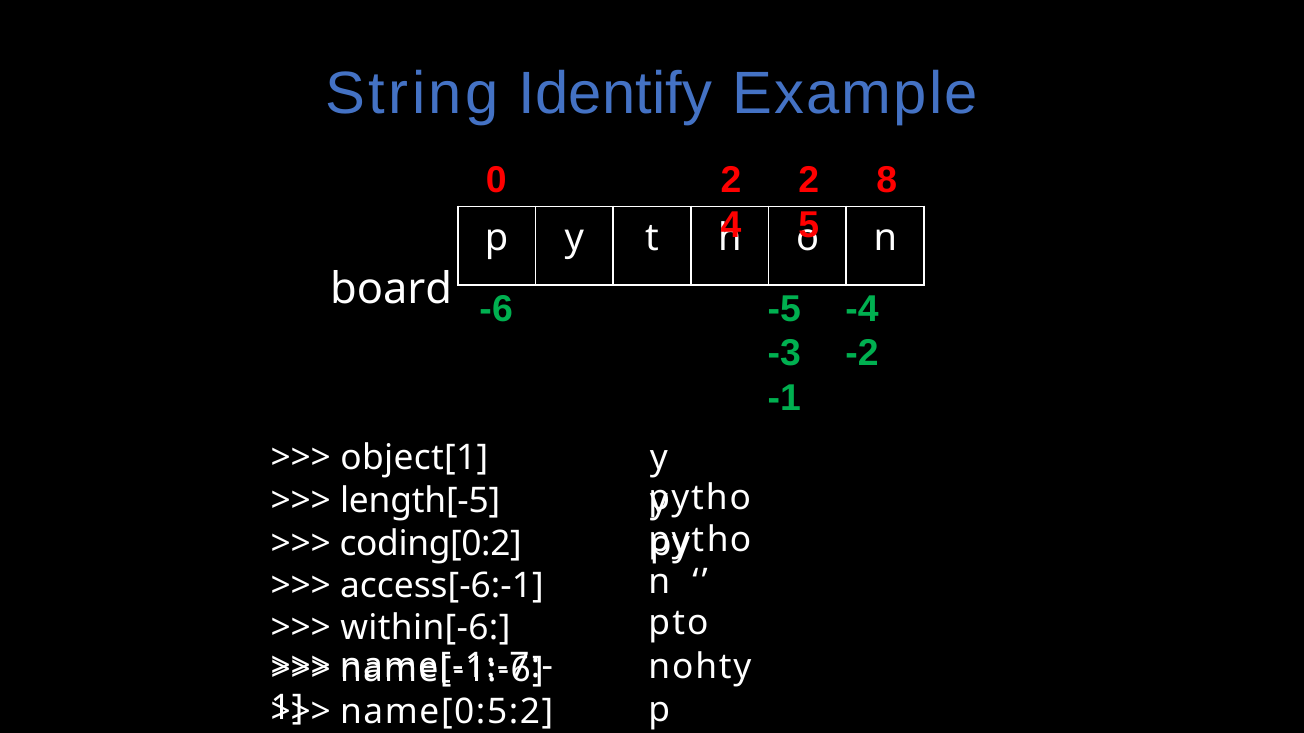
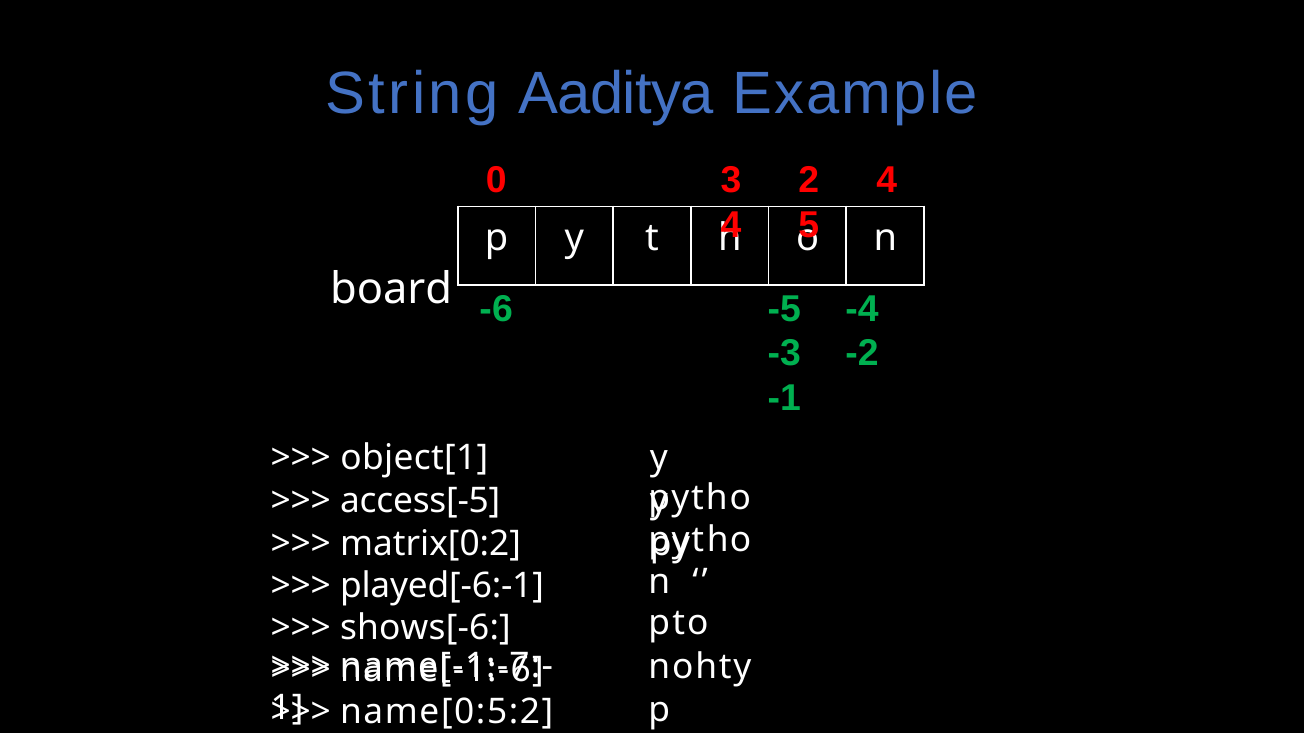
Identify: Identify -> Aaditya
0 2: 2 -> 3
2 8: 8 -> 4
length[-5: length[-5 -> access[-5
coding[0:2: coding[0:2 -> matrix[0:2
access[-6:-1: access[-6:-1 -> played[-6:-1
within[-6: within[-6 -> shows[-6
